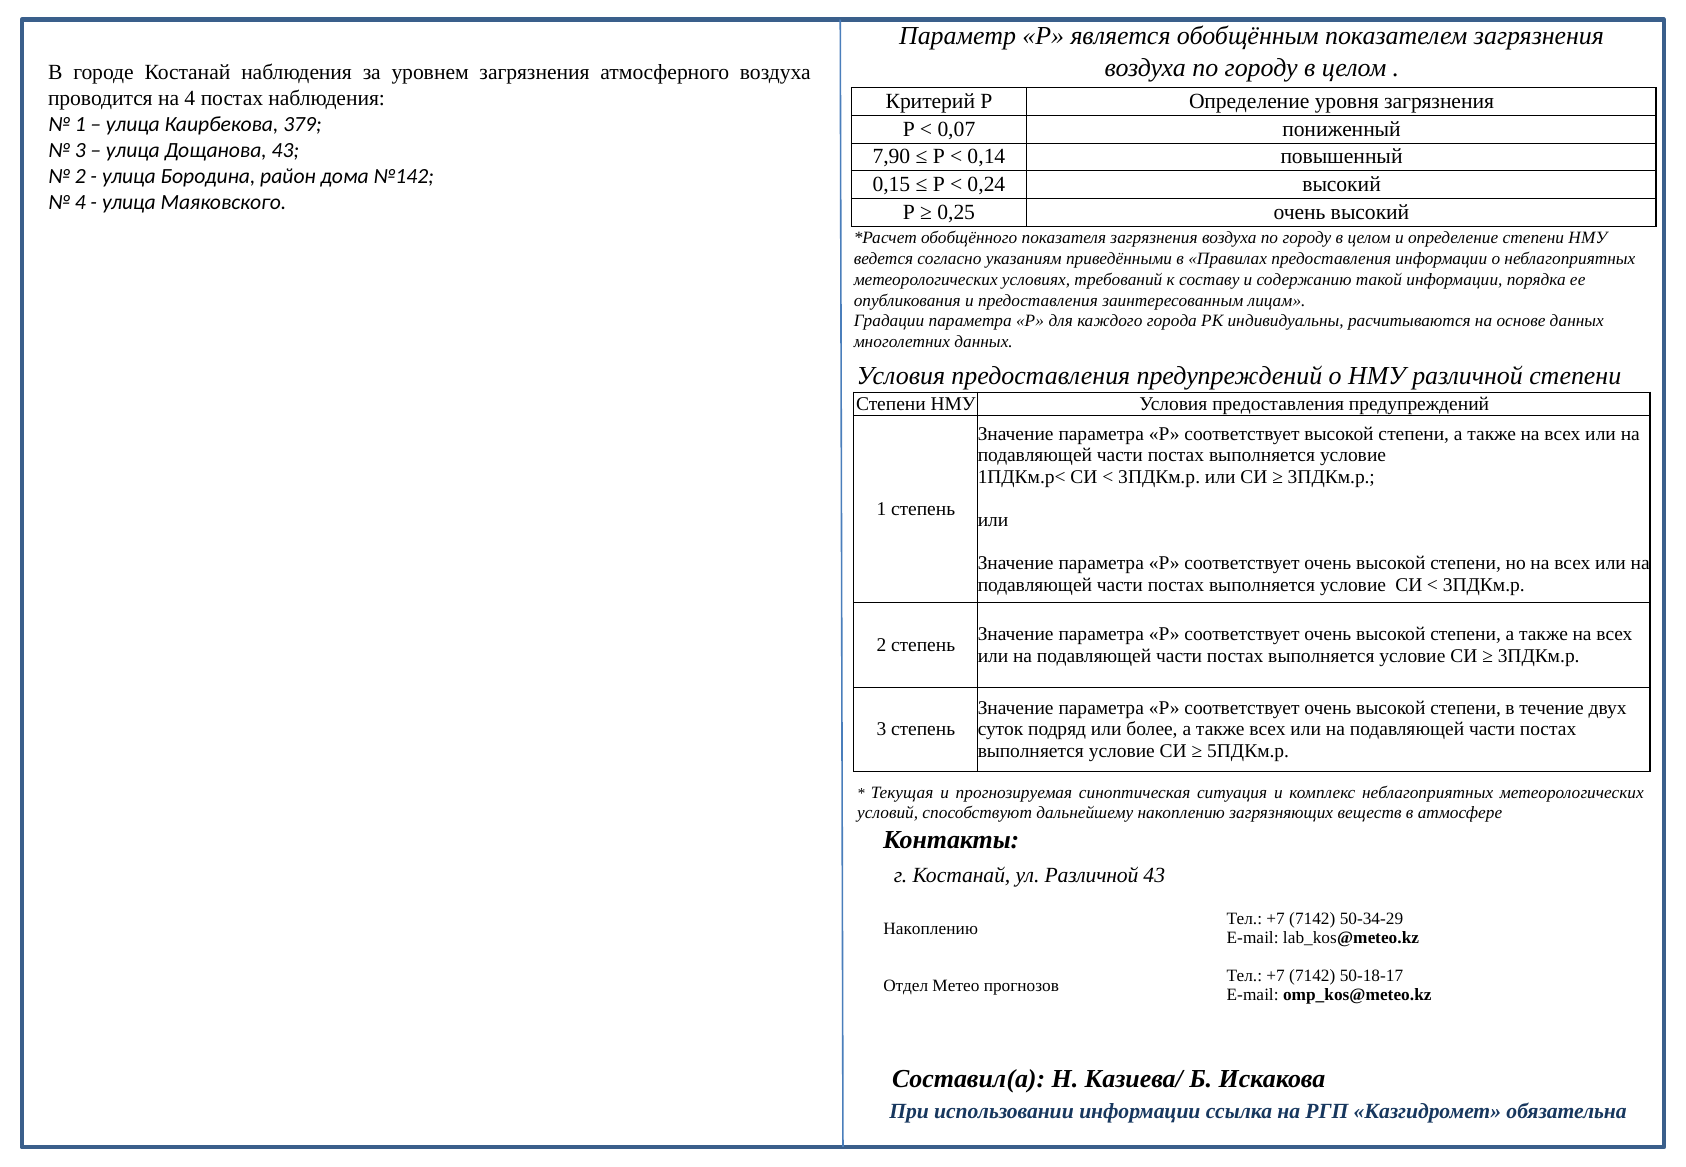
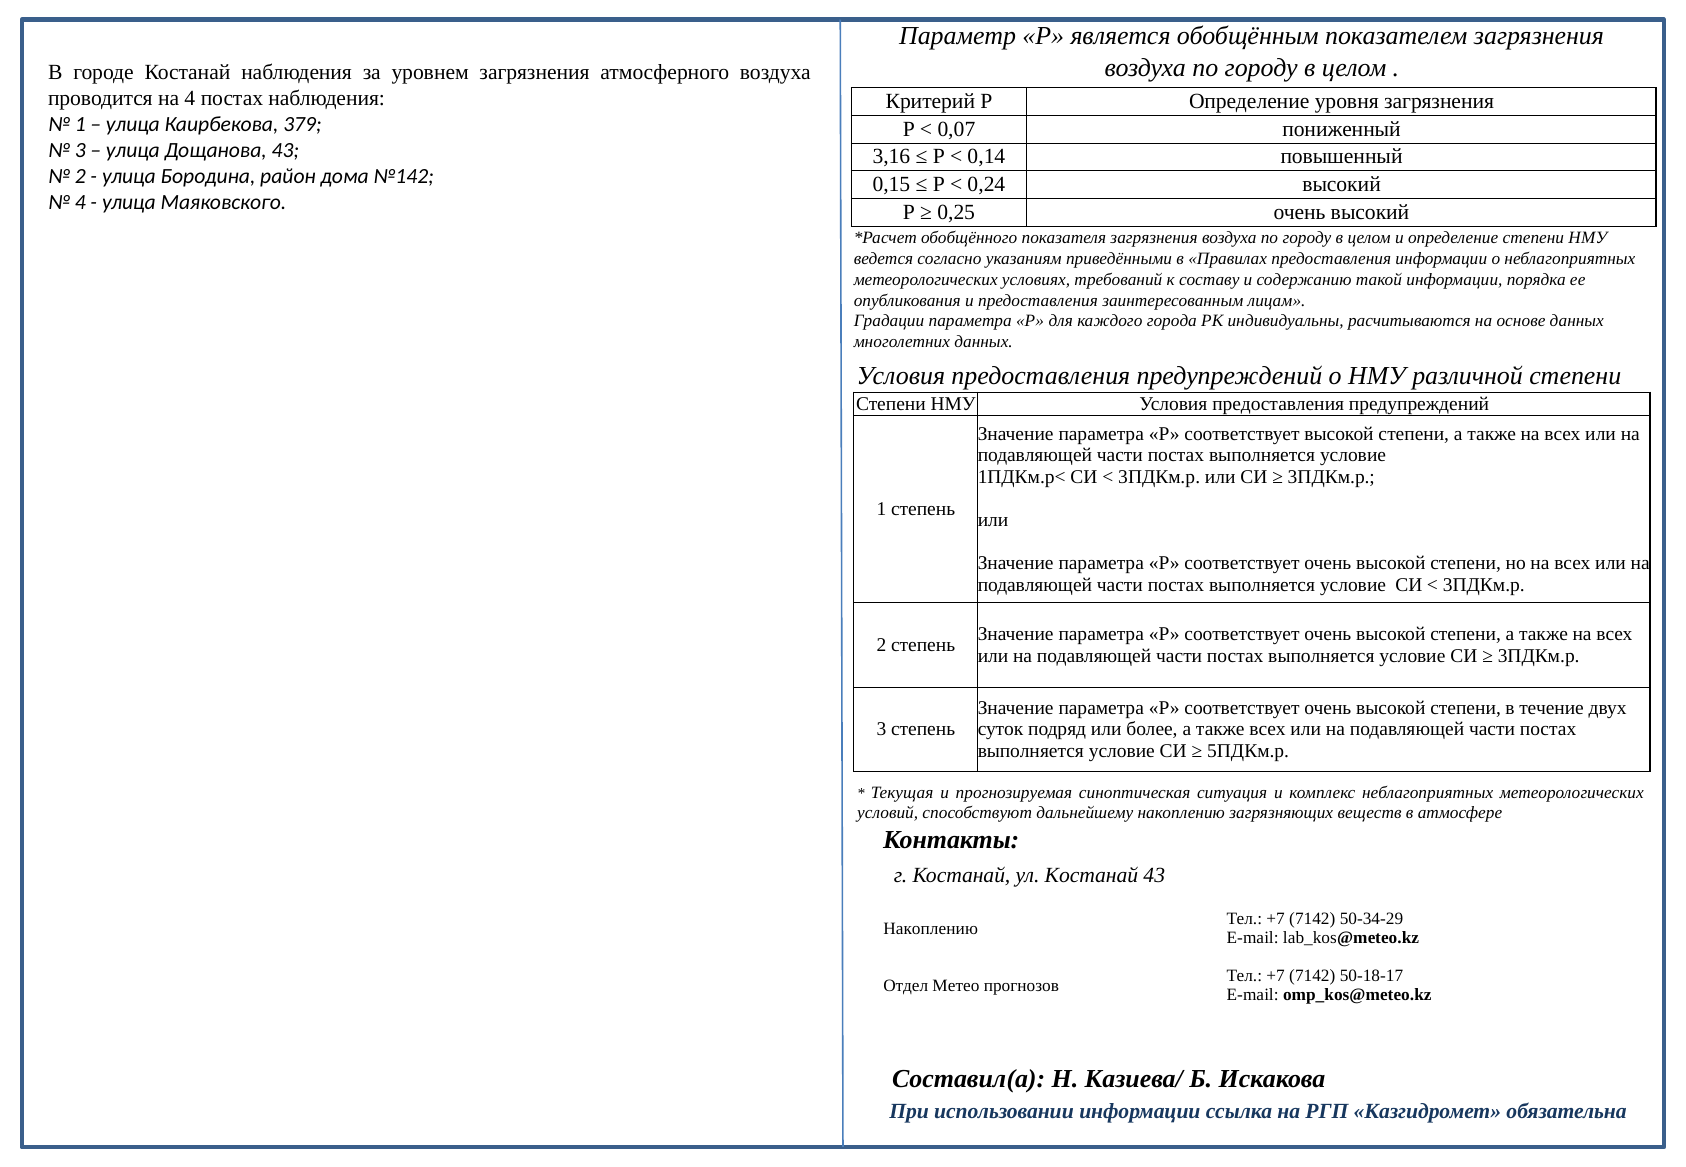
7,90: 7,90 -> 3,16
ул Различной: Различной -> Костанай
